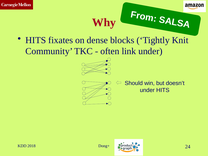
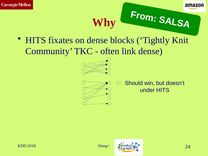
link under: under -> dense
